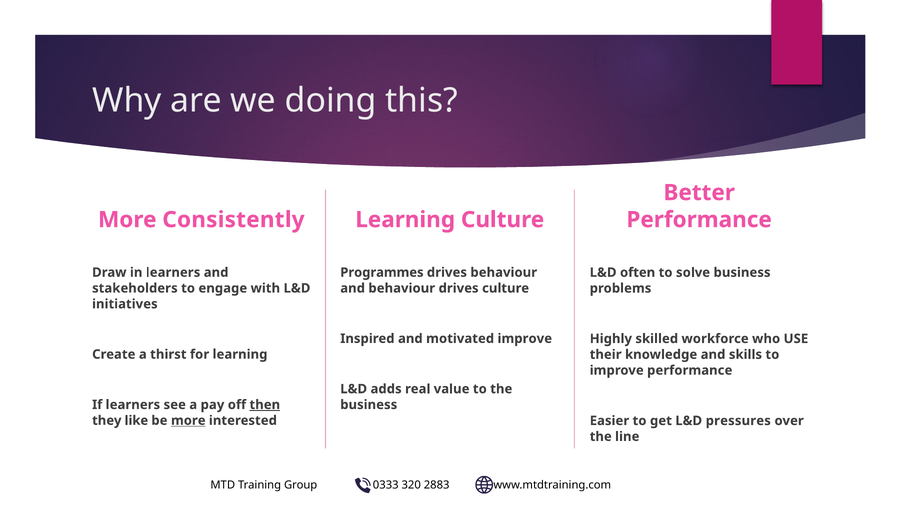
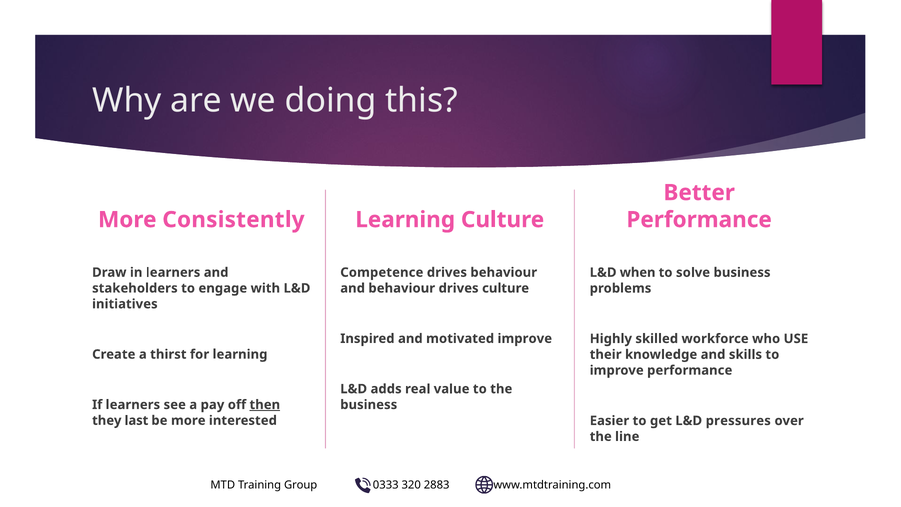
Programmes: Programmes -> Competence
often: often -> when
like: like -> last
more at (188, 420) underline: present -> none
